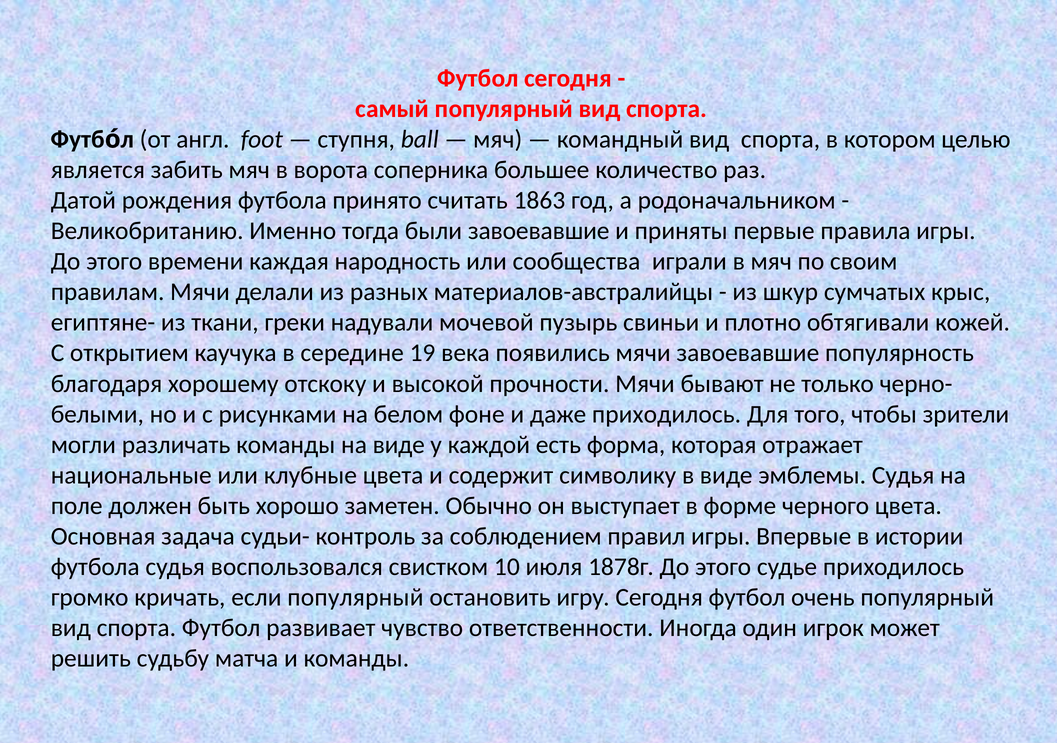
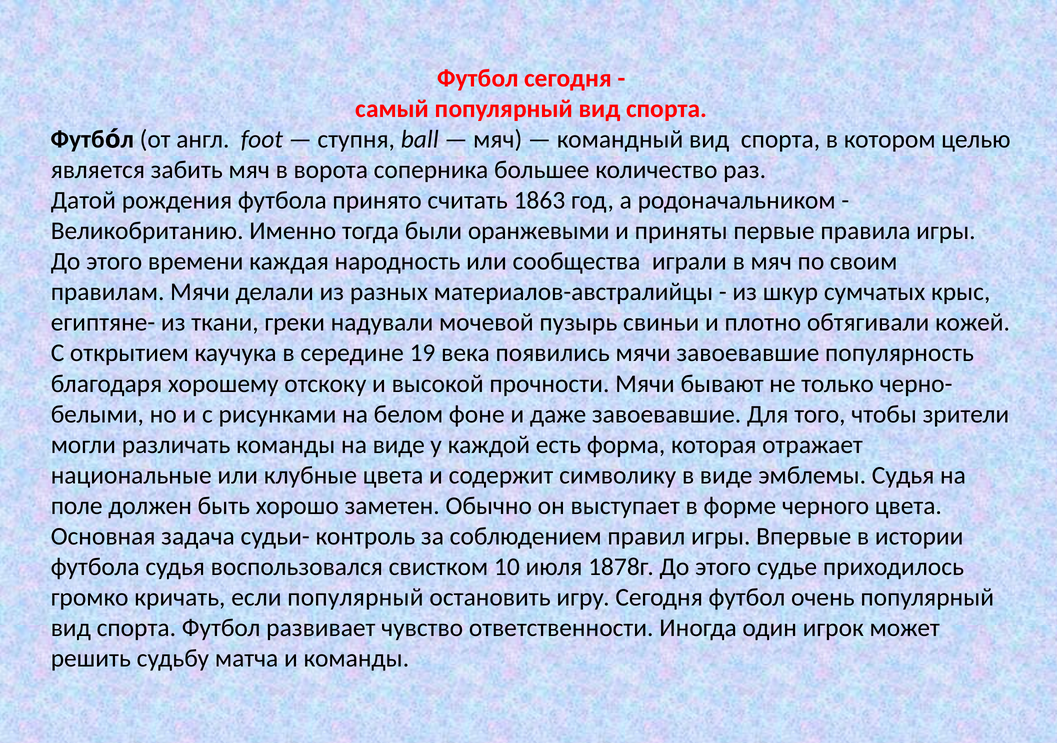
были завоевавшие: завоевавшие -> оранжевыми
даже приходилось: приходилось -> завоевавшие
